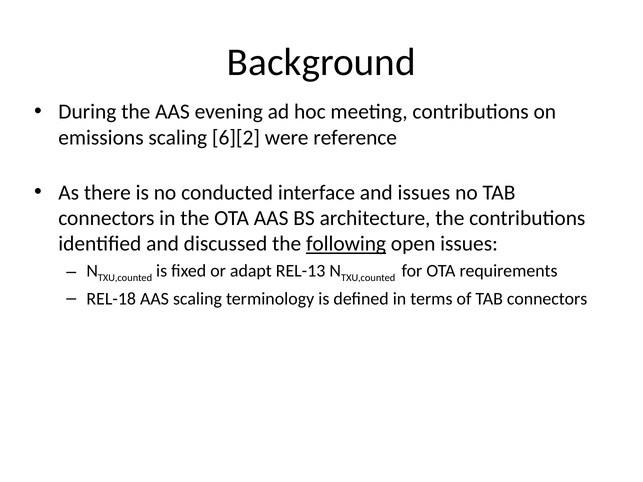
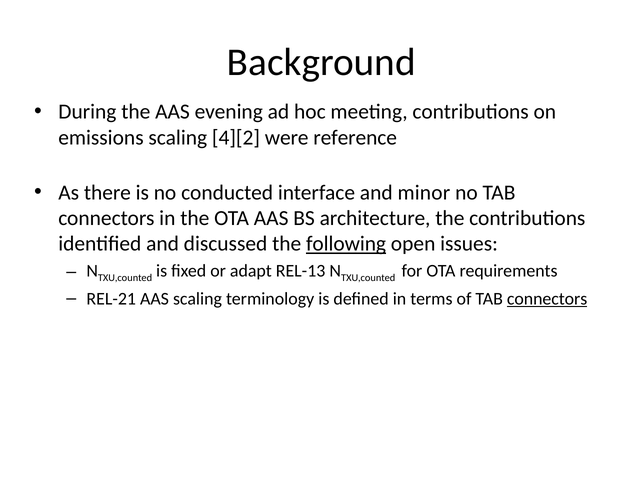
6][2: 6][2 -> 4][2
and issues: issues -> minor
REL-18: REL-18 -> REL-21
connectors at (547, 299) underline: none -> present
